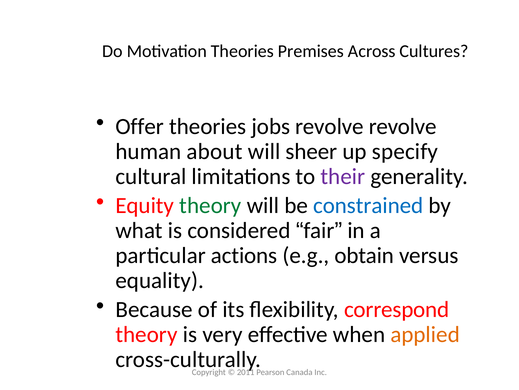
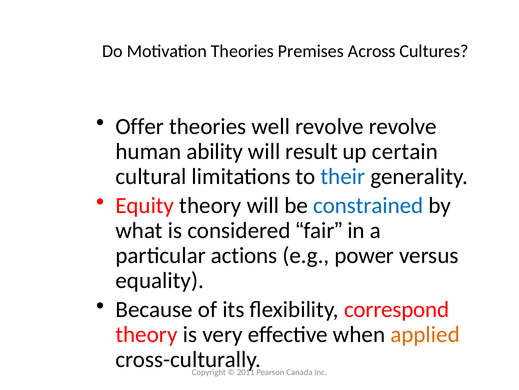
jobs: jobs -> well
about: about -> ability
sheer: sheer -> result
specify: specify -> certain
their colour: purple -> blue
theory at (210, 205) colour: green -> black
obtain: obtain -> power
